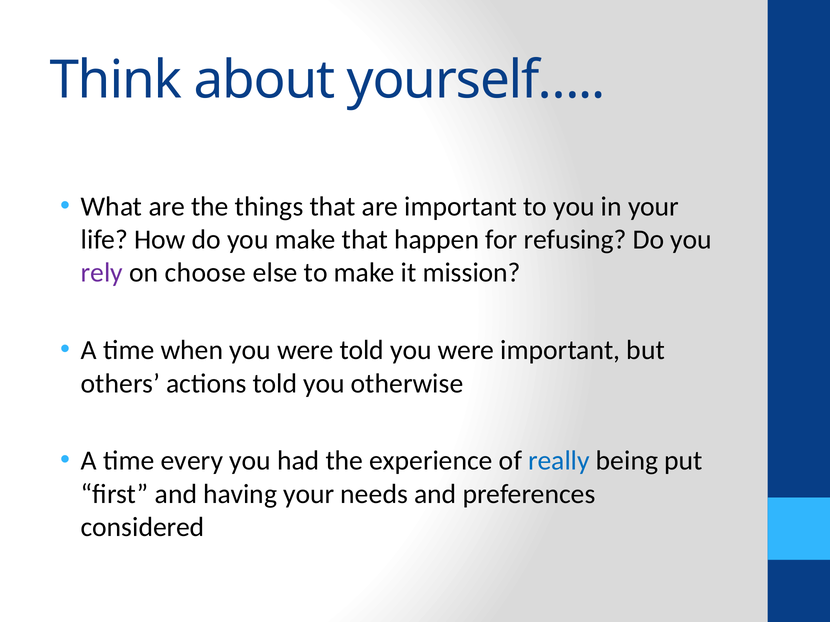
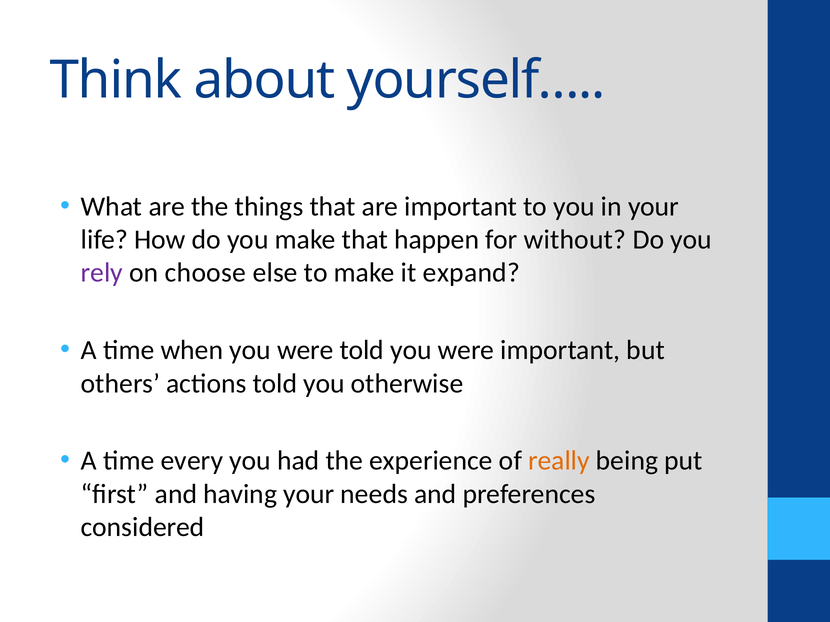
refusing: refusing -> without
mission: mission -> expand
really colour: blue -> orange
